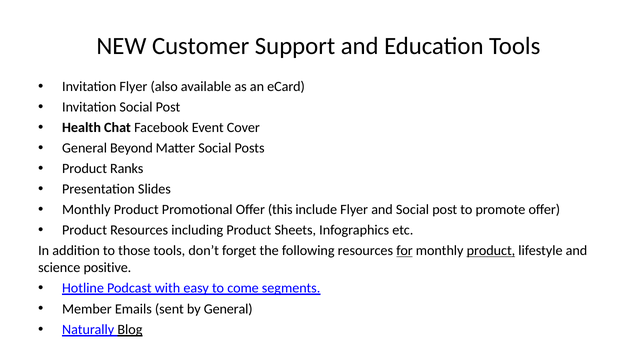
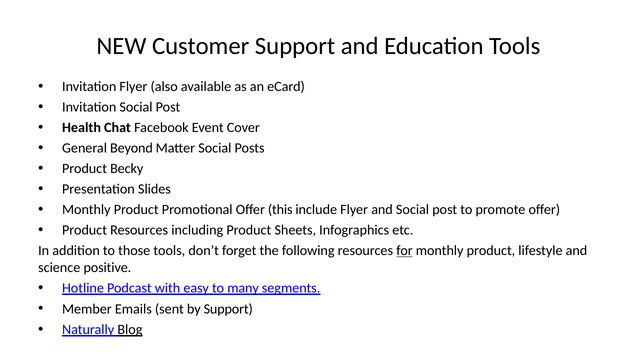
Ranks: Ranks -> Becky
product at (491, 251) underline: present -> none
come: come -> many
by General: General -> Support
